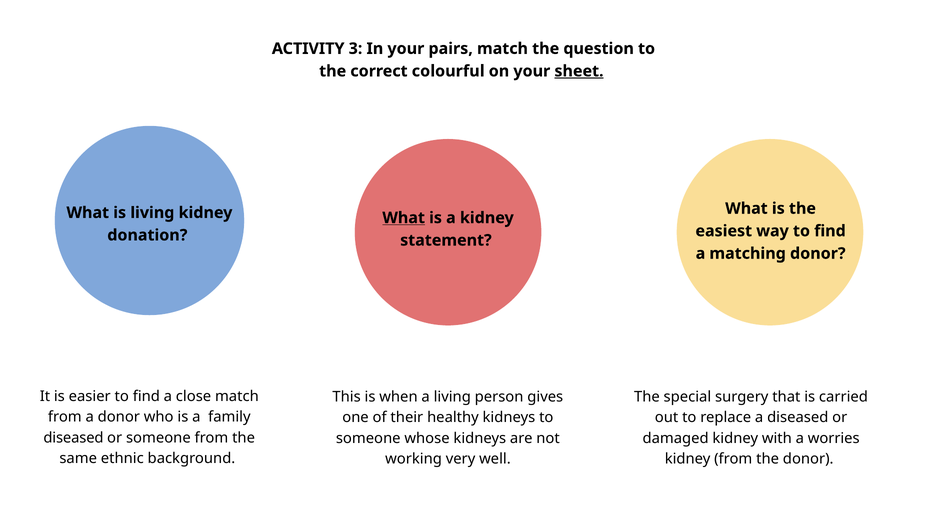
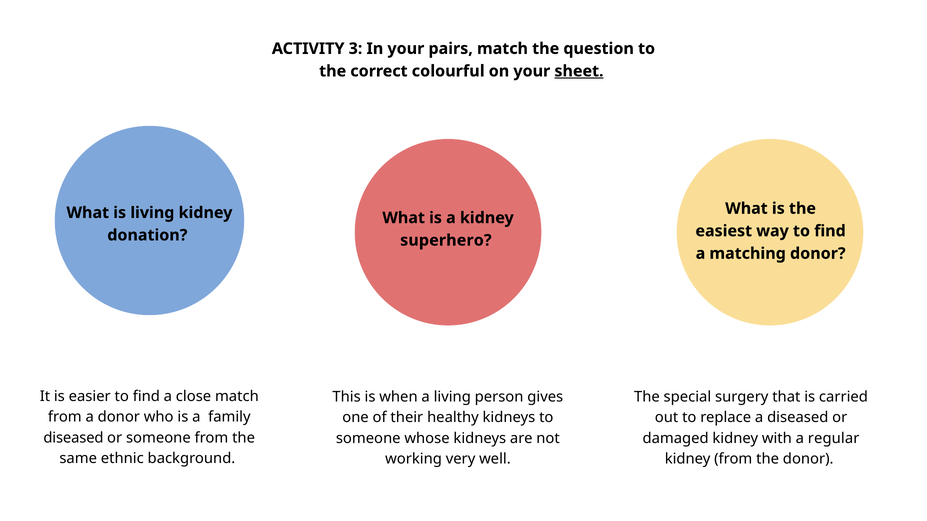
What at (404, 218) underline: present -> none
statement: statement -> superhero
worries: worries -> regular
